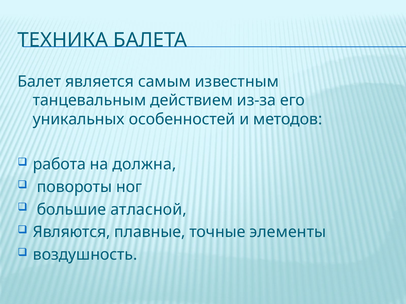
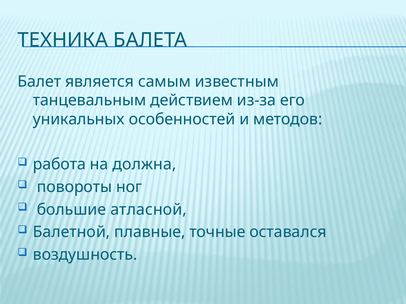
Являются: Являются -> Балетной
элементы: элементы -> оставался
